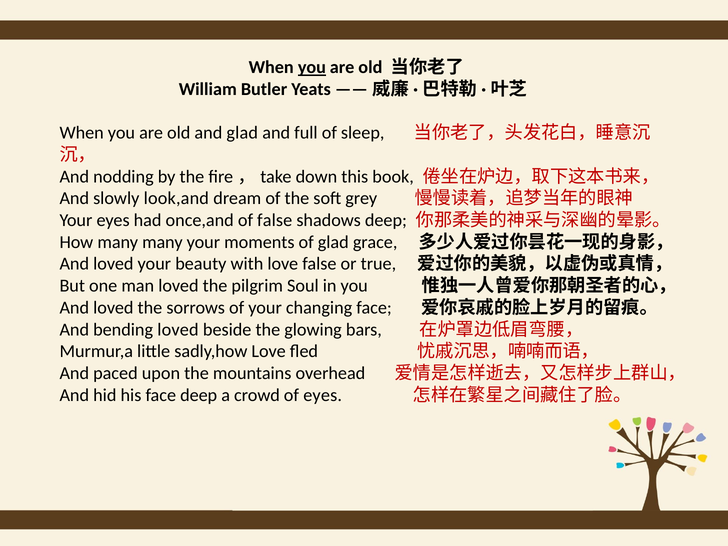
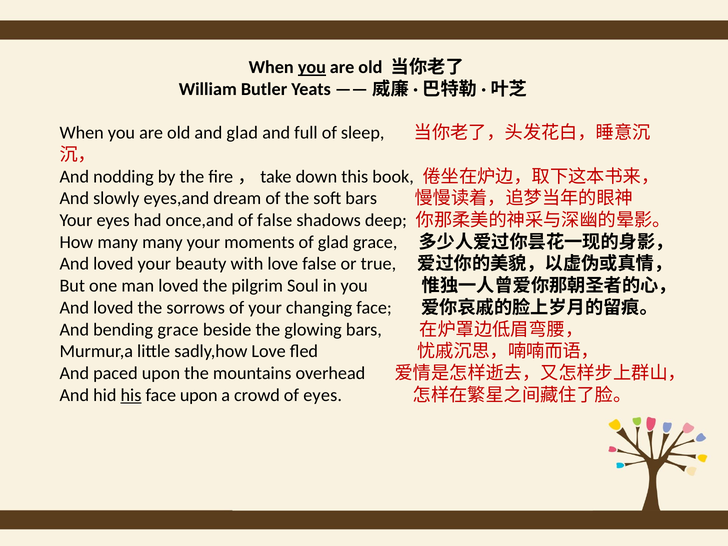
look,and: look,and -> eyes,and
soft grey: grey -> bars
bending loved: loved -> grace
his underline: none -> present
face deep: deep -> upon
